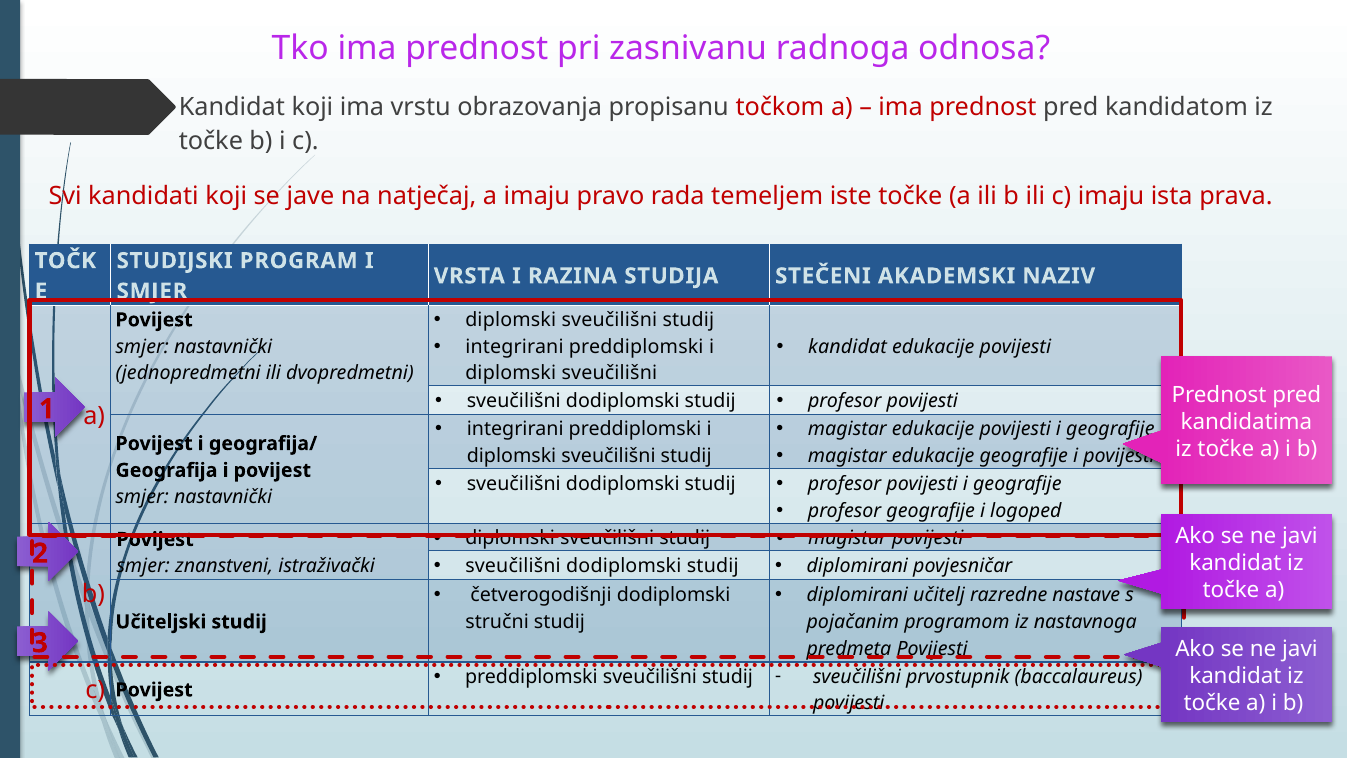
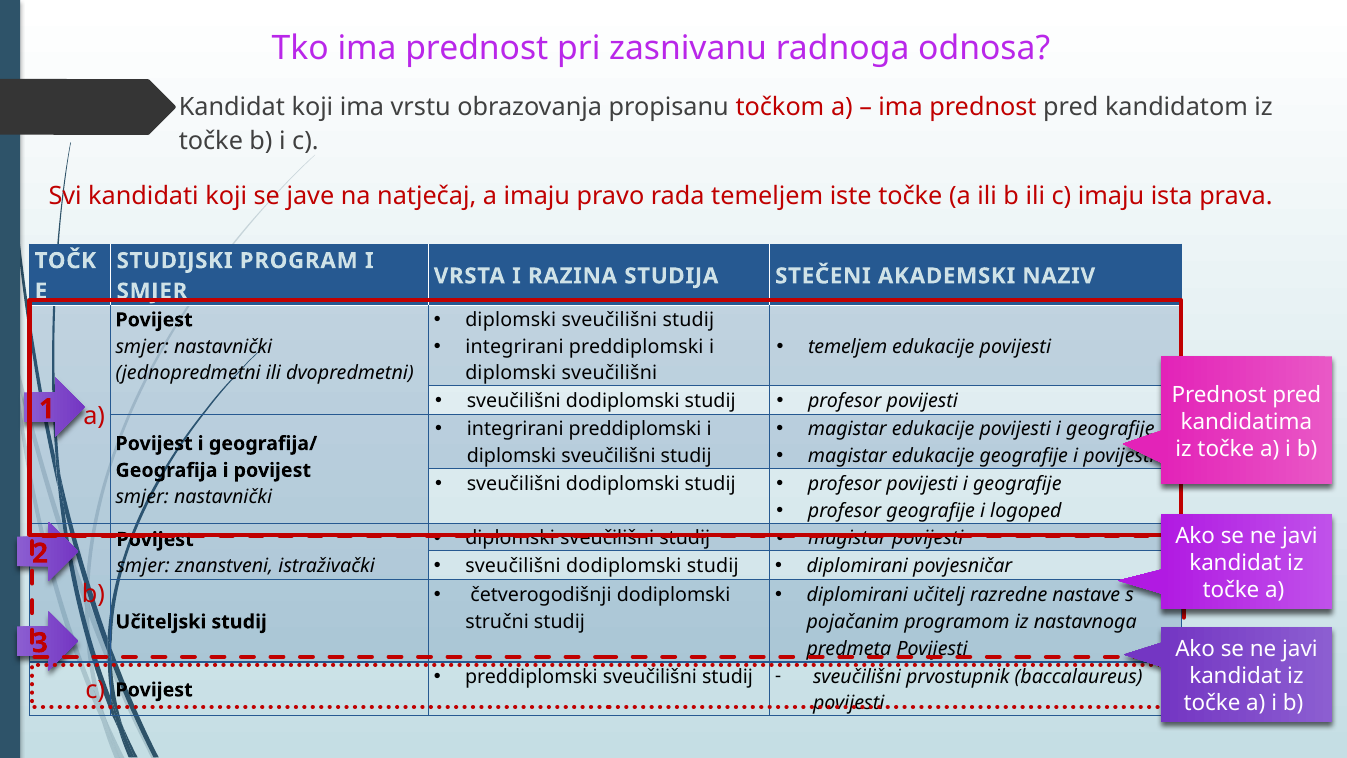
kandidat at (847, 347): kandidat -> temeljem
